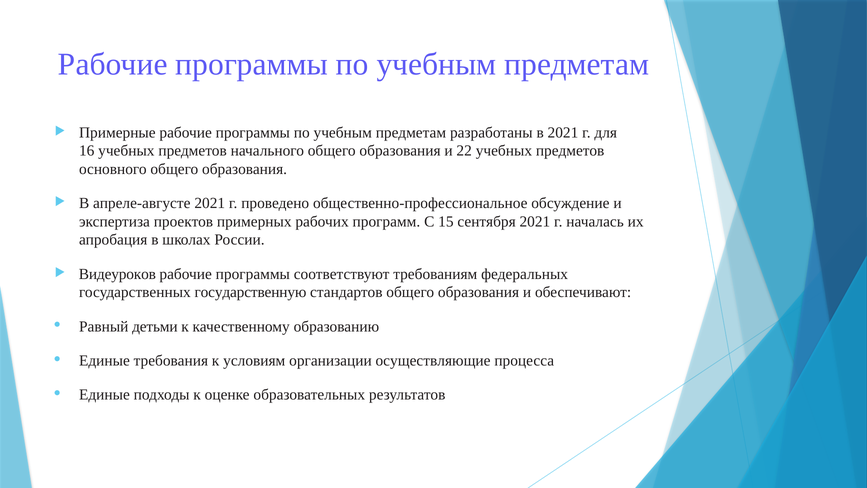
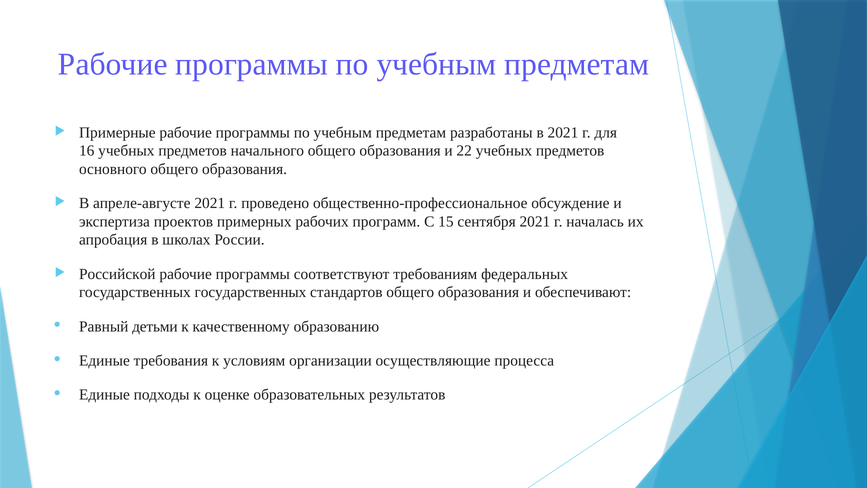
Видеуроков: Видеуроков -> Российской
государственных государственную: государственную -> государственных
